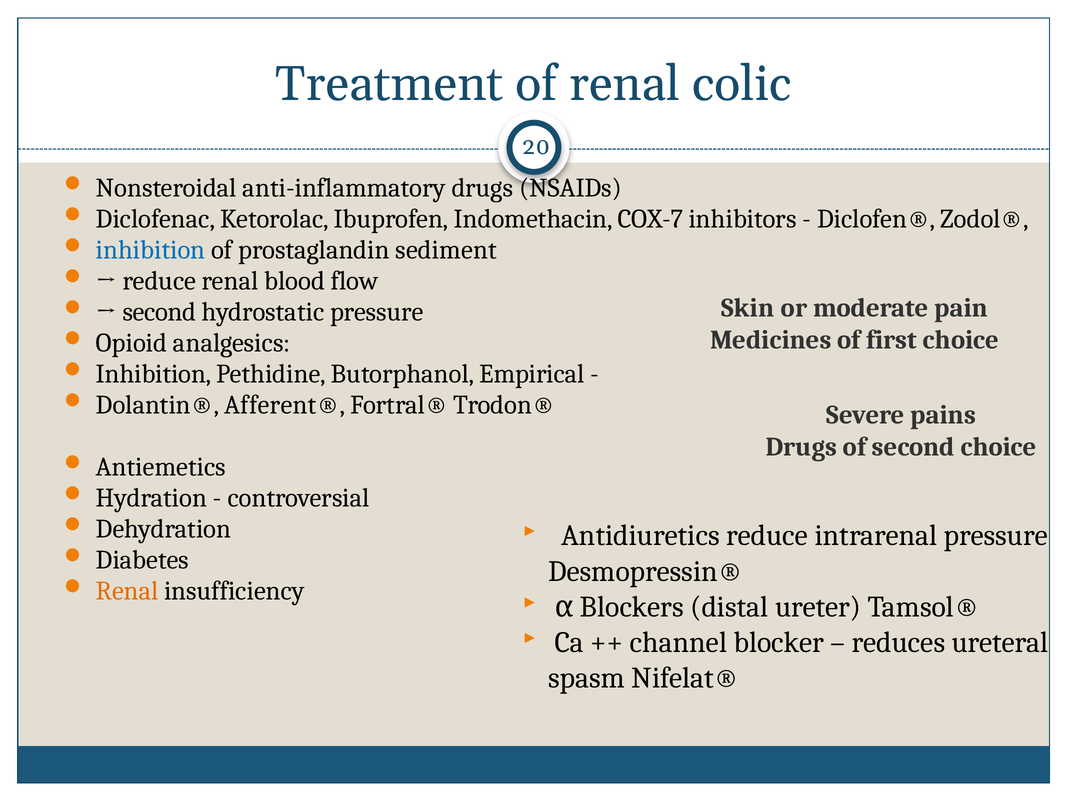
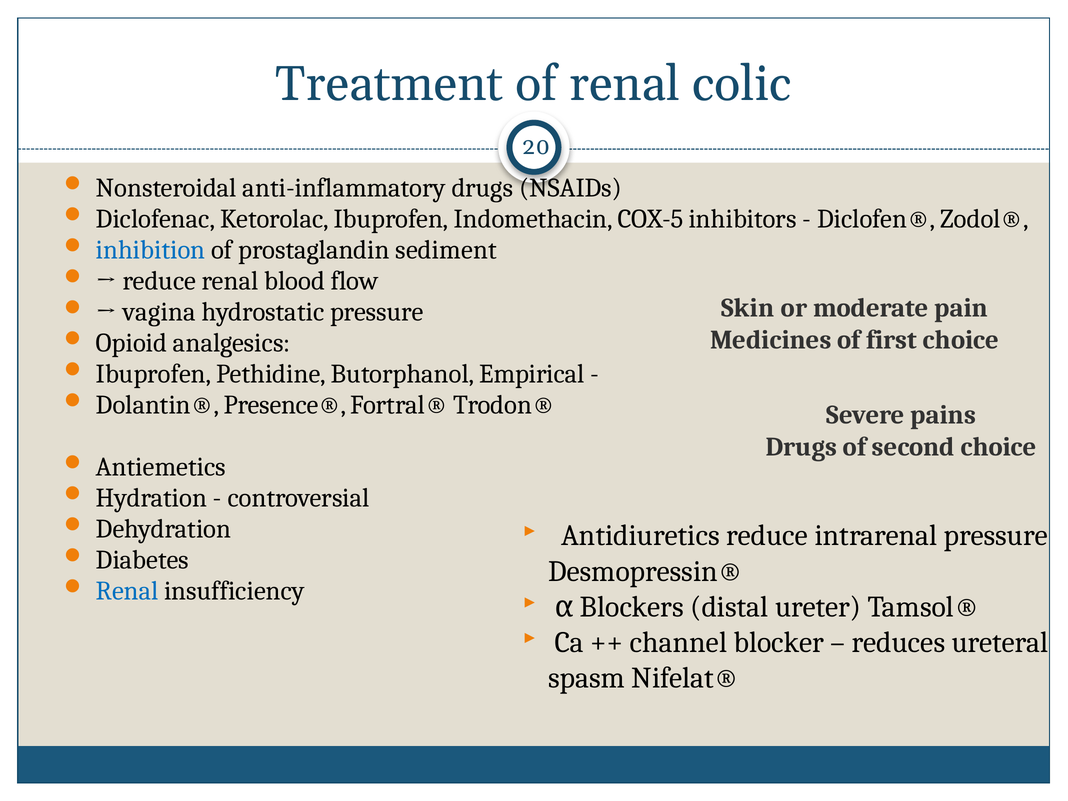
COX-7: COX-7 -> COX-5
second at (159, 312): second -> vagina
Inhibition at (154, 374): Inhibition -> Ibuprofen
Afferent®: Afferent® -> Presence®
Renal at (127, 591) colour: orange -> blue
